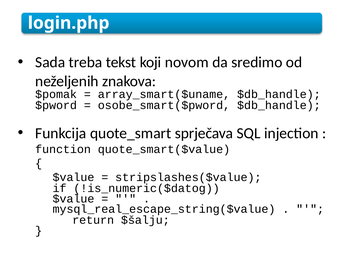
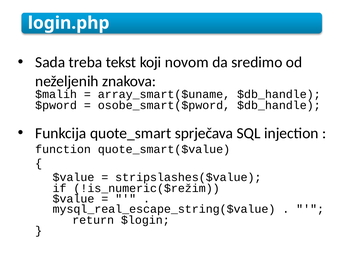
$pomak: $pomak -> $malih
!is_numeric($datog: !is_numeric($datog -> !is_numeric($režim
$šalju: $šalju -> $login
